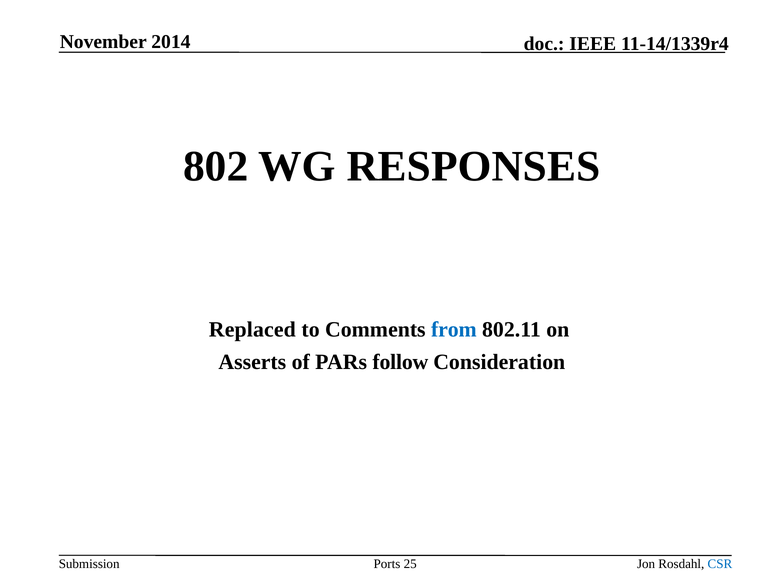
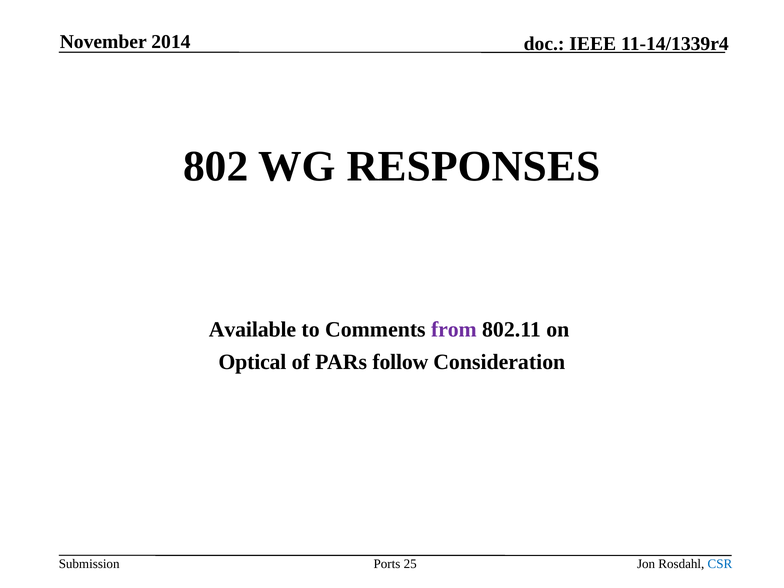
Replaced: Replaced -> Available
from colour: blue -> purple
Asserts: Asserts -> Optical
